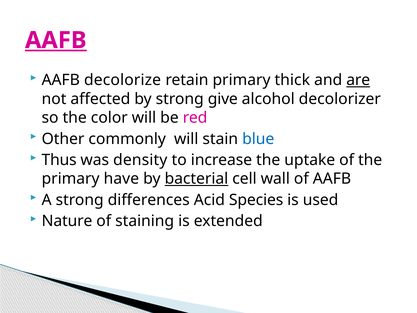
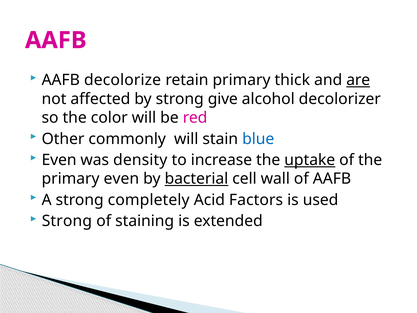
AAFB at (56, 40) underline: present -> none
Thus at (59, 160): Thus -> Even
uptake underline: none -> present
primary have: have -> even
differences: differences -> completely
Species: Species -> Factors
Nature at (67, 221): Nature -> Strong
